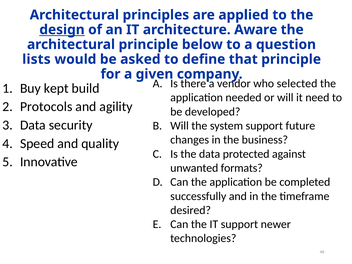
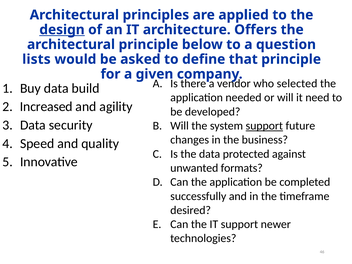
Aware: Aware -> Offers
Buy kept: kept -> data
Protocols: Protocols -> Increased
support at (264, 126) underline: none -> present
